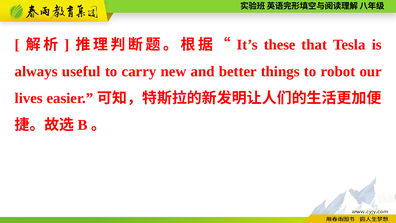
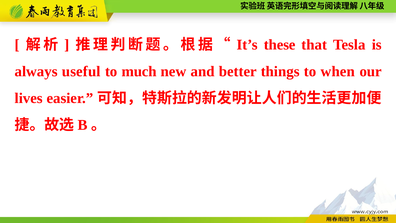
carry: carry -> much
robot: robot -> when
